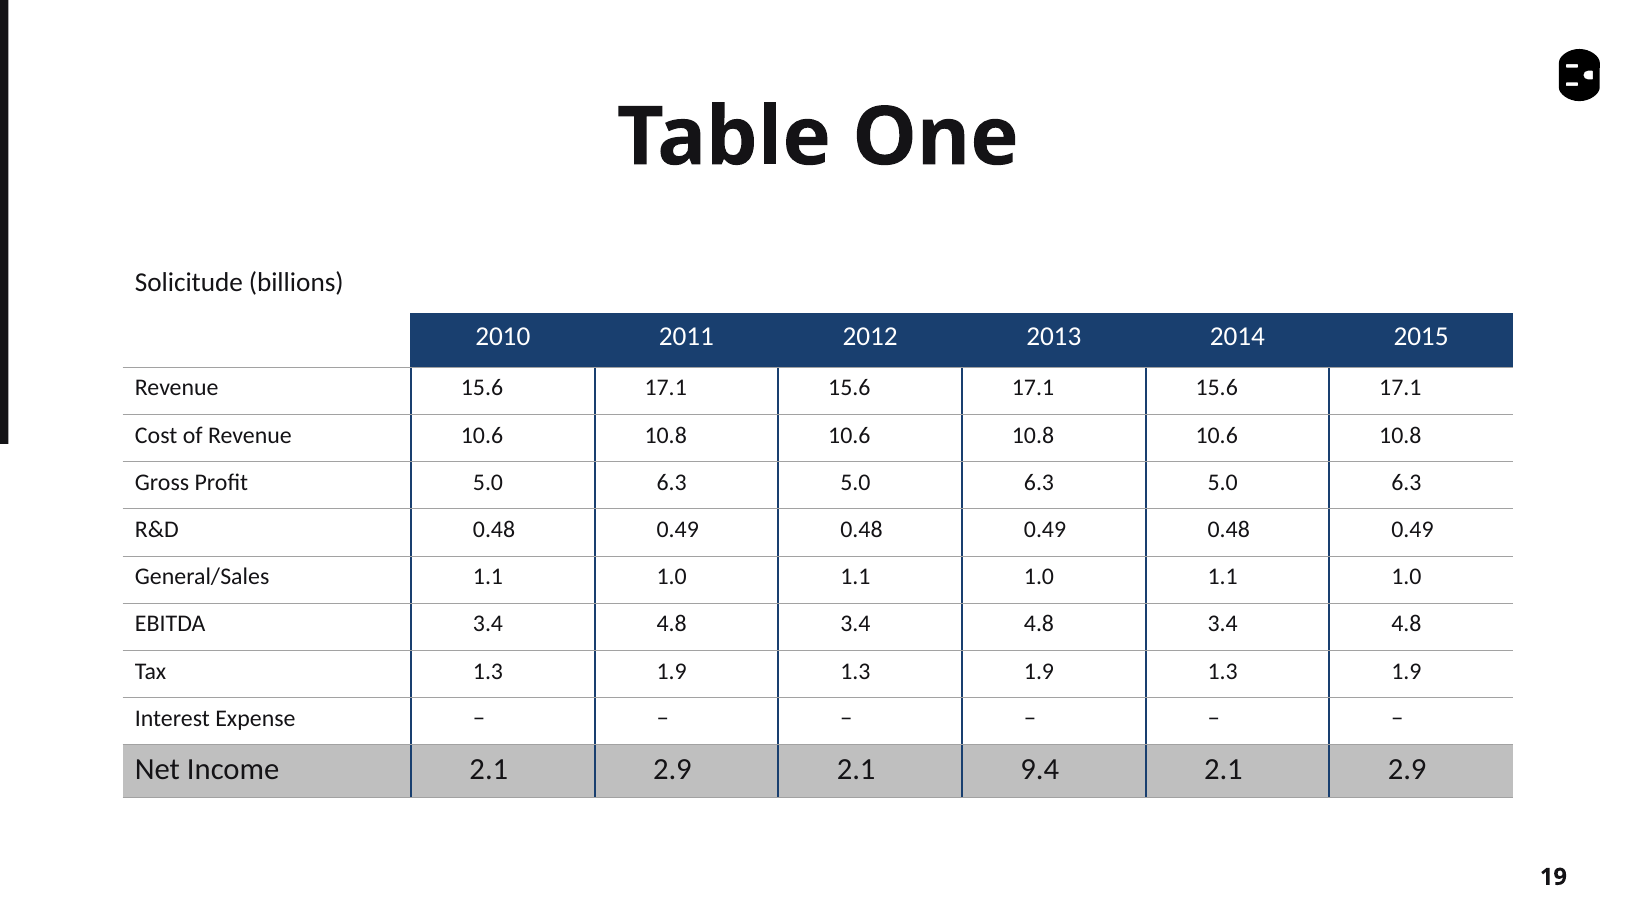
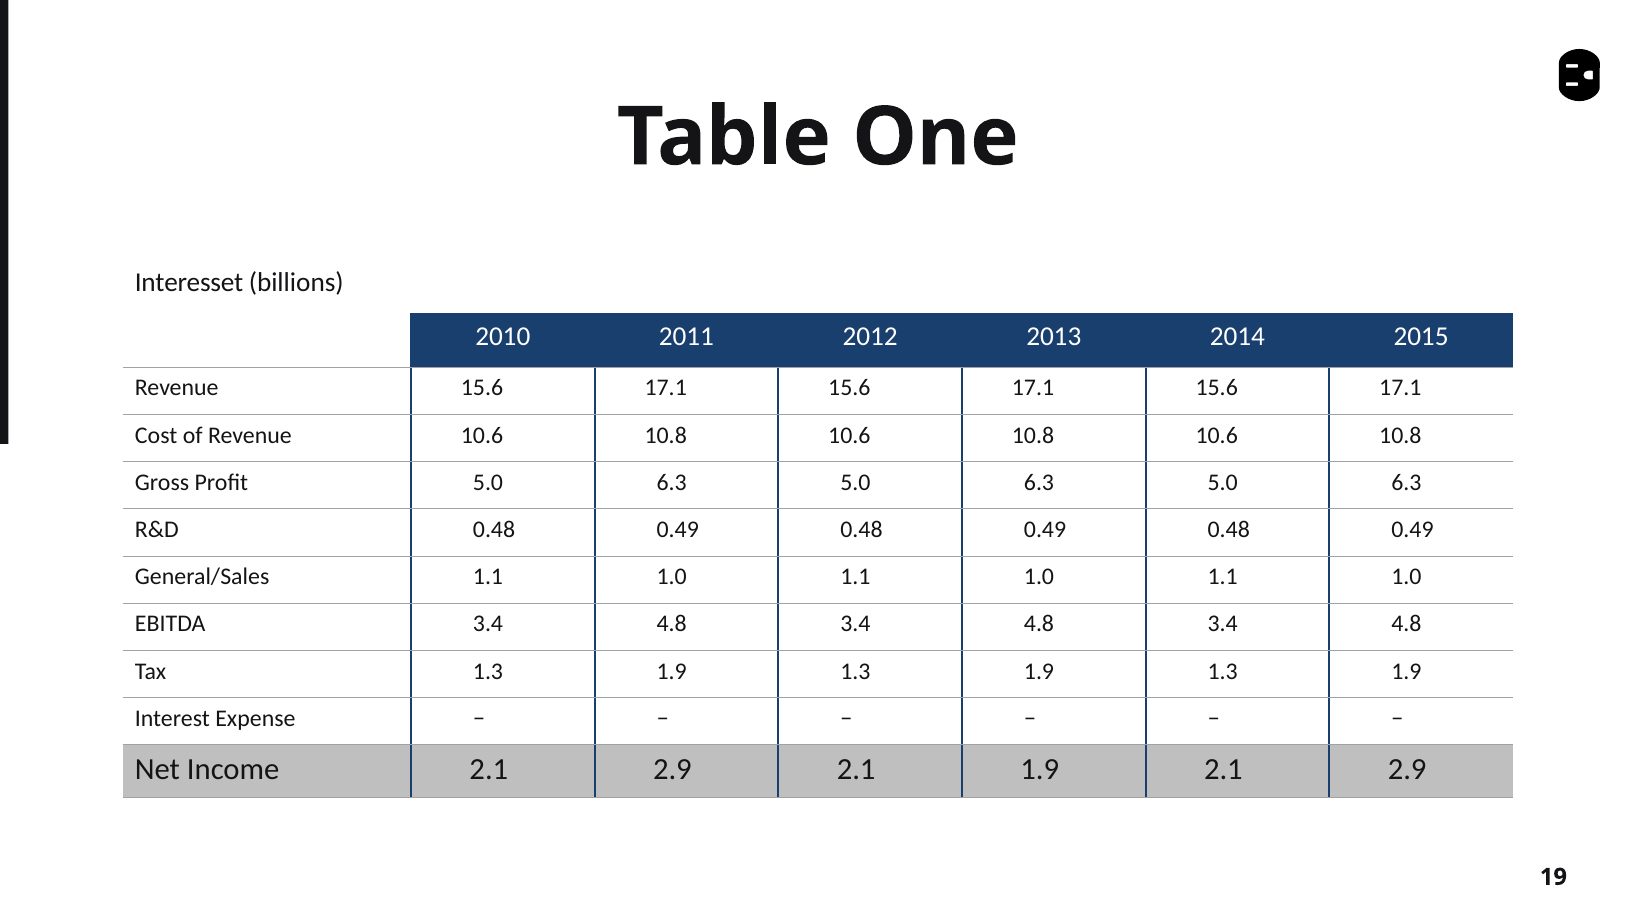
Solicitude: Solicitude -> Interesset
2.1 9.4: 9.4 -> 1.9
